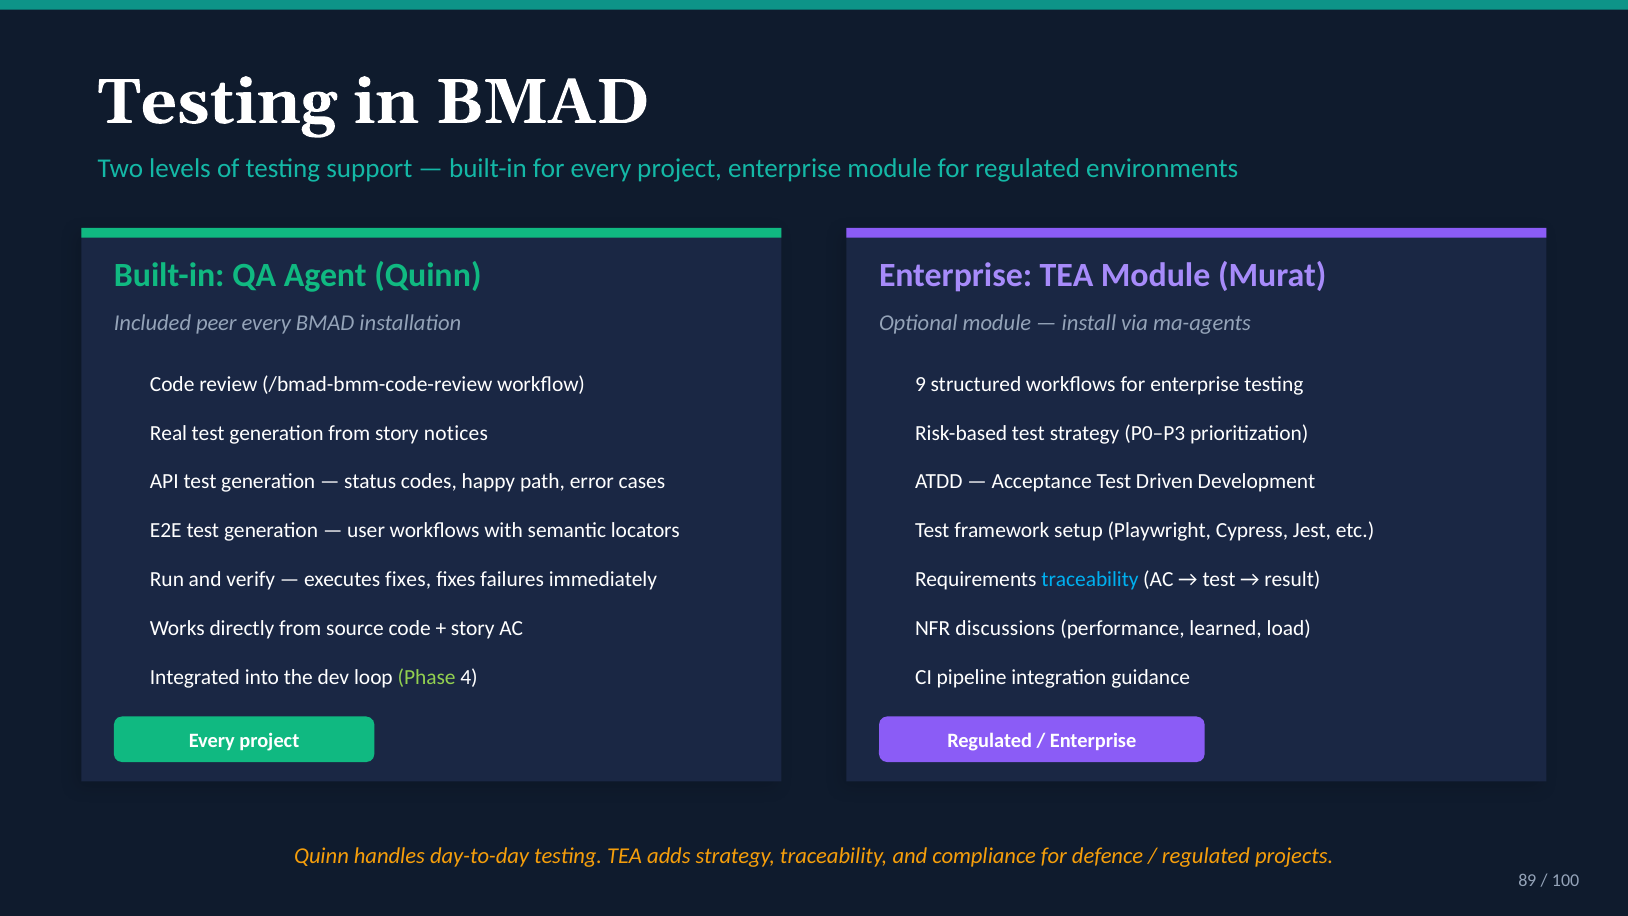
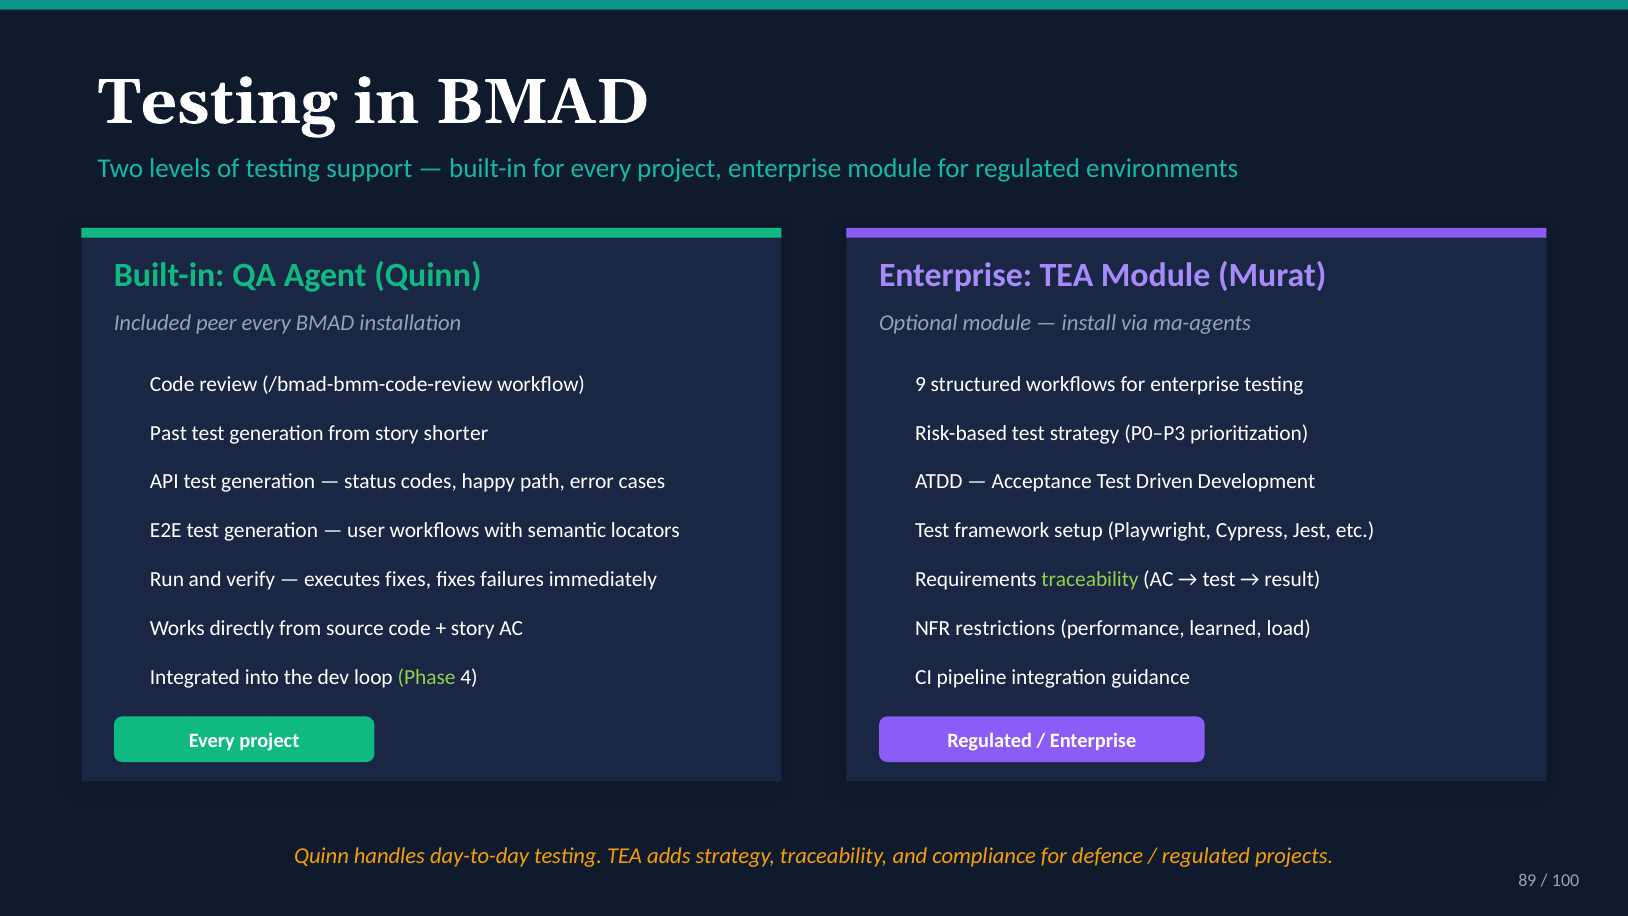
Real: Real -> Past
notices: notices -> shorter
traceability at (1090, 579) colour: light blue -> light green
discussions: discussions -> restrictions
